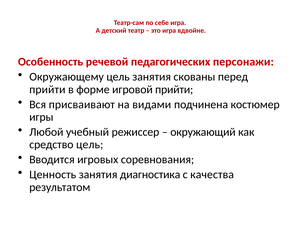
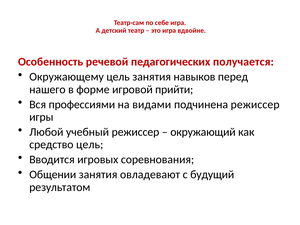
персонажи: персонажи -> получается
скованы: скованы -> навыков
прийти at (47, 89): прийти -> нашего
присваивают: присваивают -> профессиями
подчинена костюмер: костюмер -> режиссер
Ценность: Ценность -> Общении
диагностика: диагностика -> овладевают
качества: качества -> будущий
